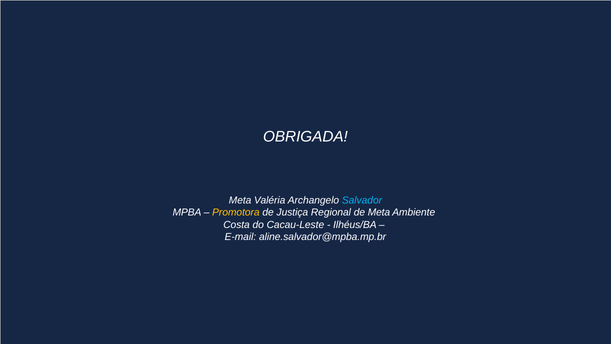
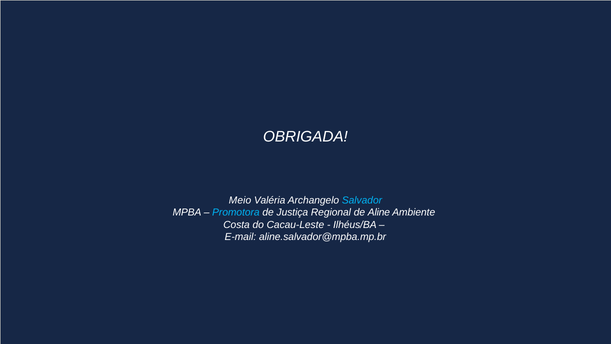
Meta at (240, 200): Meta -> Meio
Promotora colour: yellow -> light blue
de Meta: Meta -> Aline
